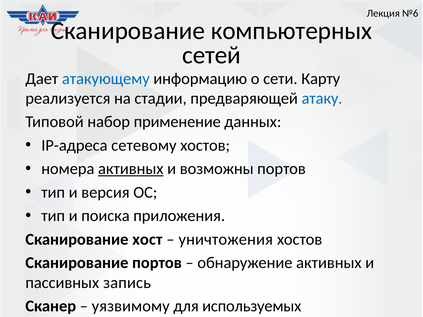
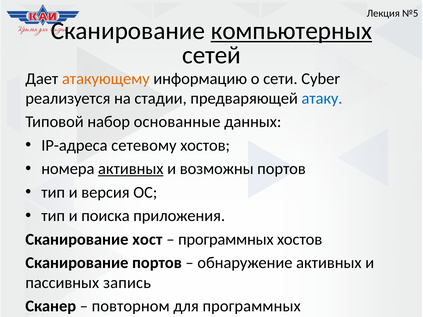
№6: №6 -> №5
компьютерных underline: none -> present
атакующему colour: blue -> orange
Карту: Карту -> Cyber
применение: применение -> основанные
уничтожения at (226, 240): уничтожения -> программных
уязвимому: уязвимому -> повторном
для используемых: используемых -> программных
